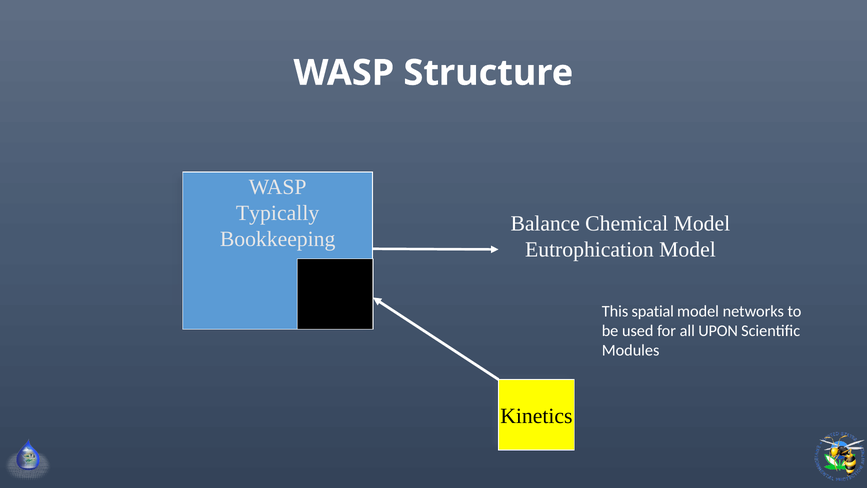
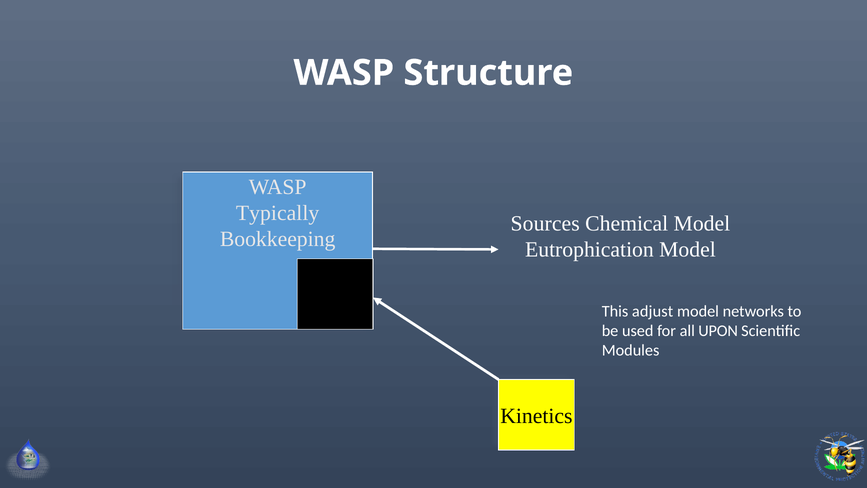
Balance: Balance -> Sources
spatial: spatial -> adjust
